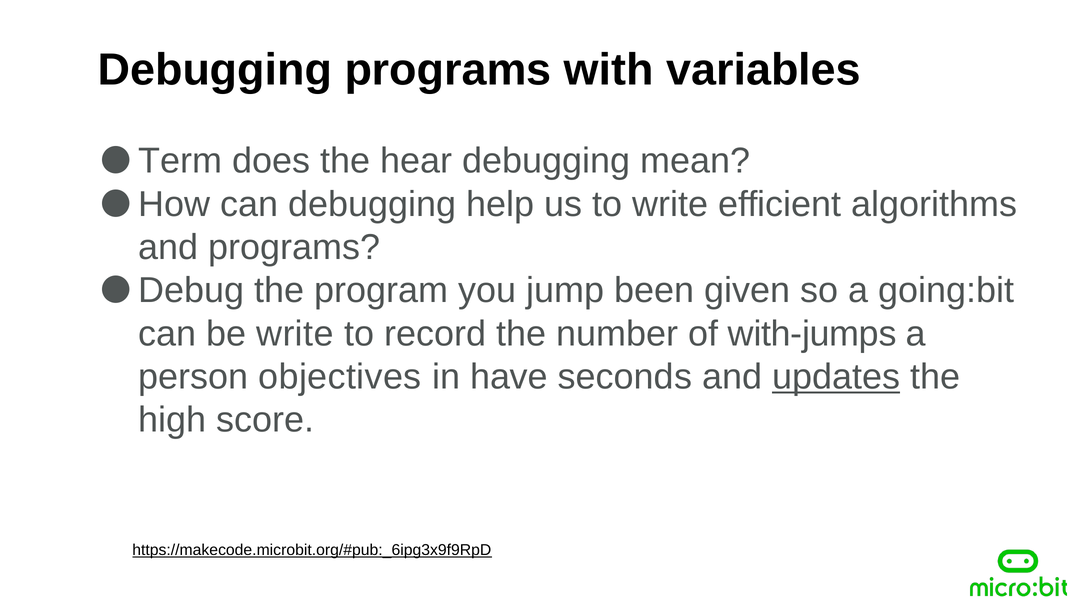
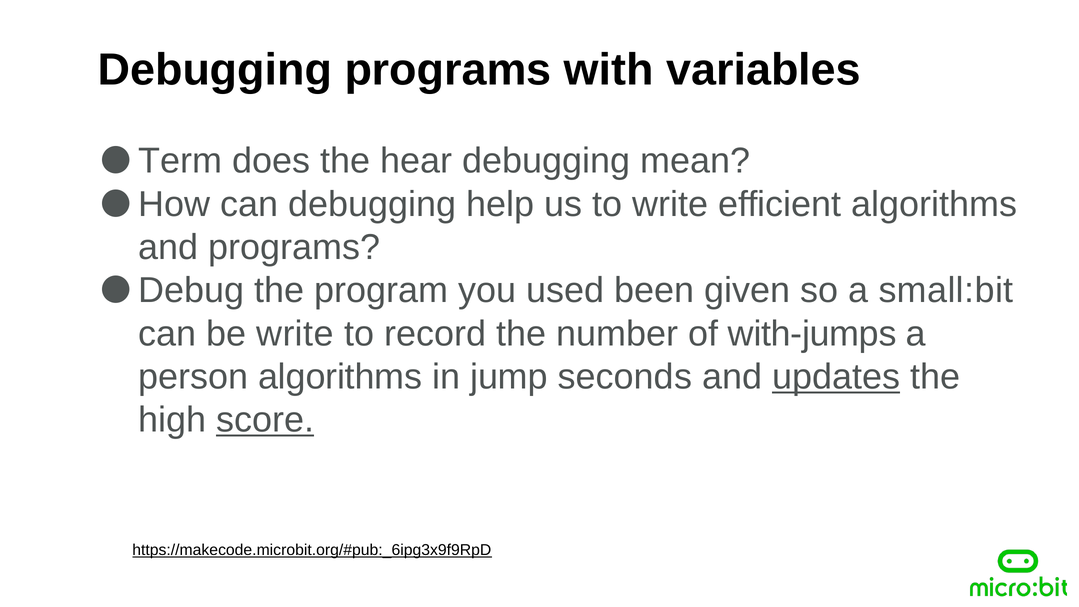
jump: jump -> used
going:bit: going:bit -> small:bit
person objectives: objectives -> algorithms
have: have -> jump
score underline: none -> present
